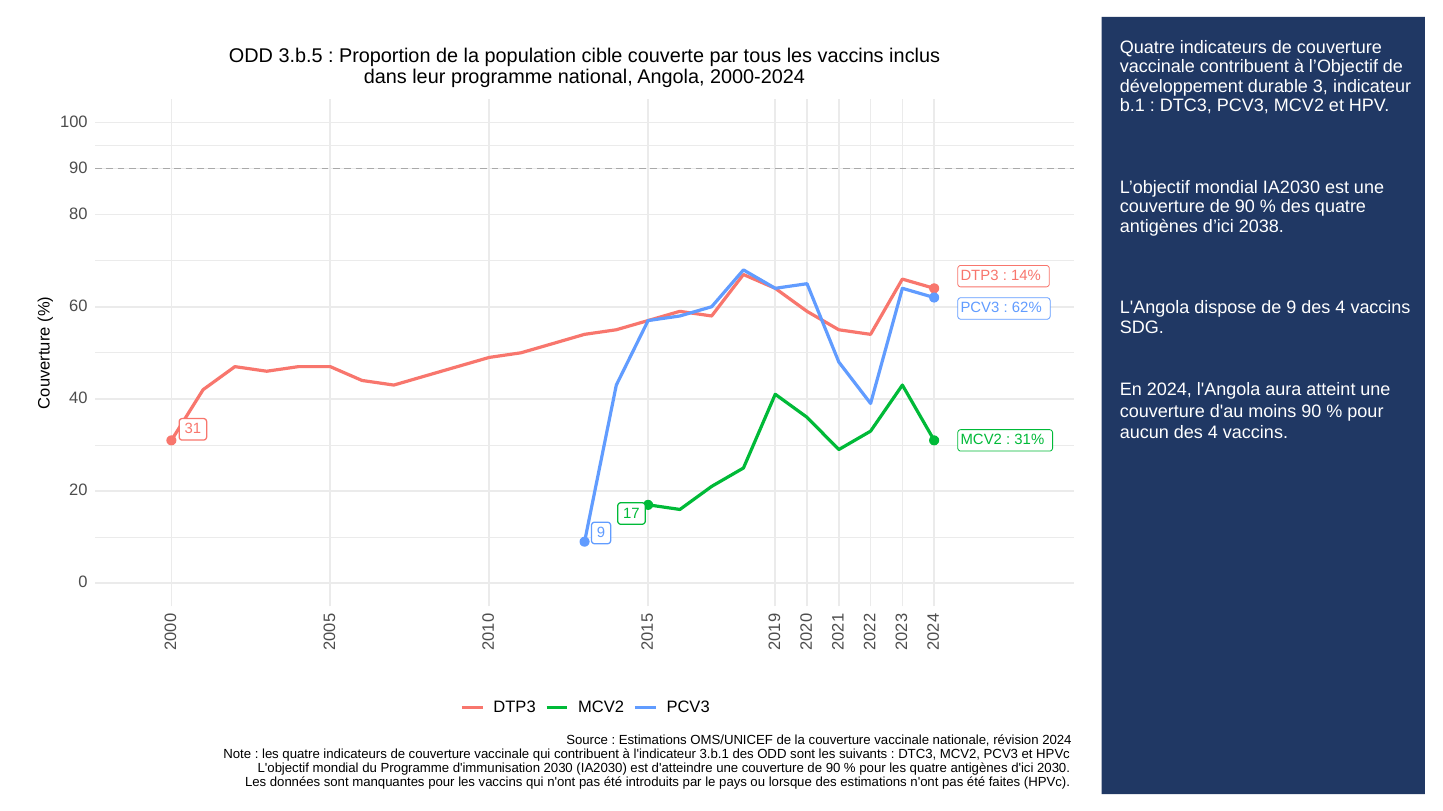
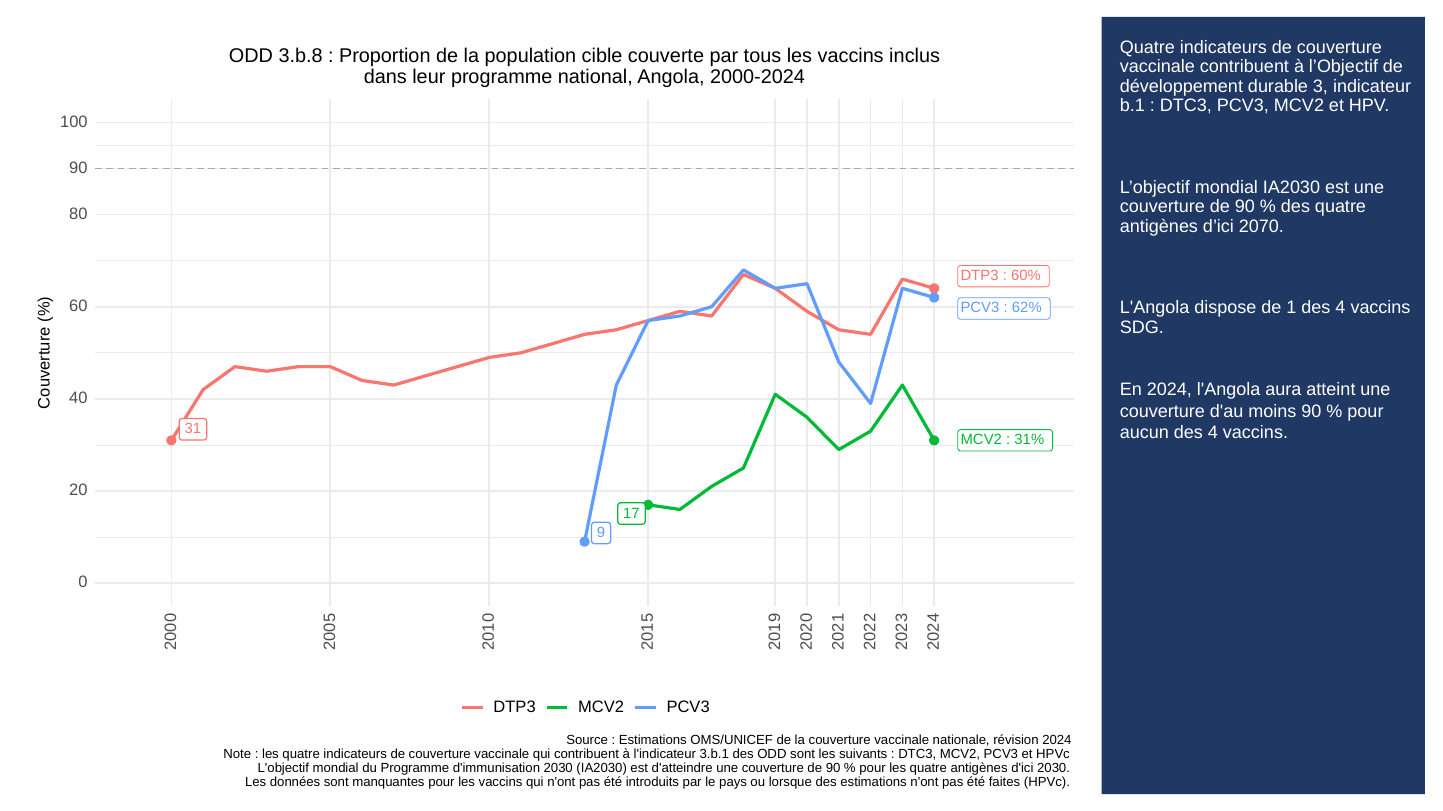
3.b.5: 3.b.5 -> 3.b.8
2038: 2038 -> 2070
14%: 14% -> 60%
de 9: 9 -> 1
